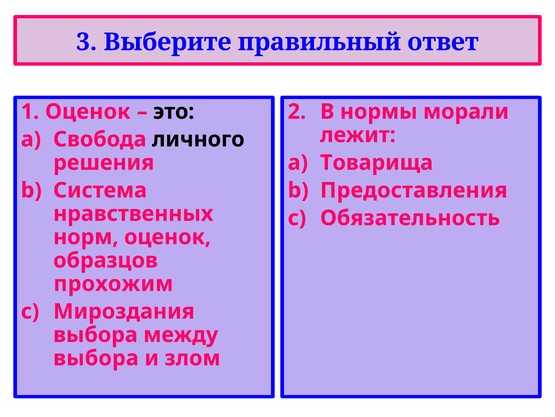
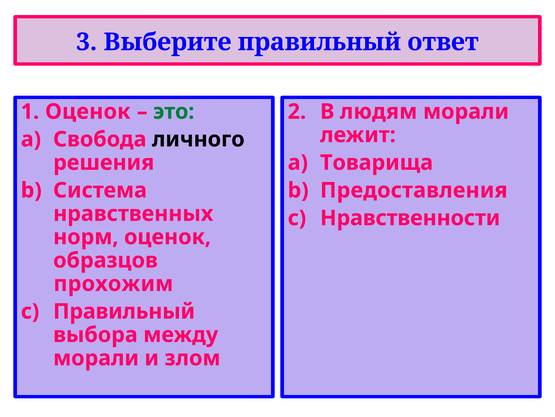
это colour: black -> green
нормы: нормы -> людям
Обязательность: Обязательность -> Нравственности
Мироздания at (124, 311): Мироздания -> Правильный
выбора at (96, 358): выбора -> морали
